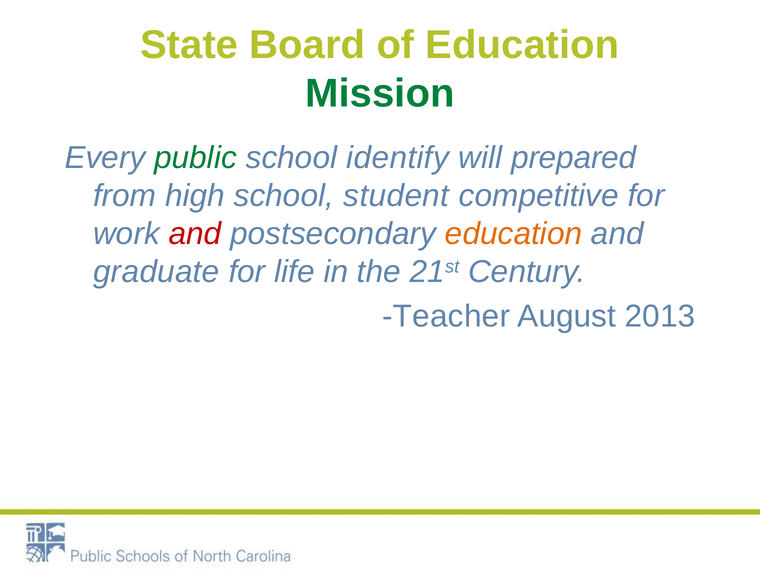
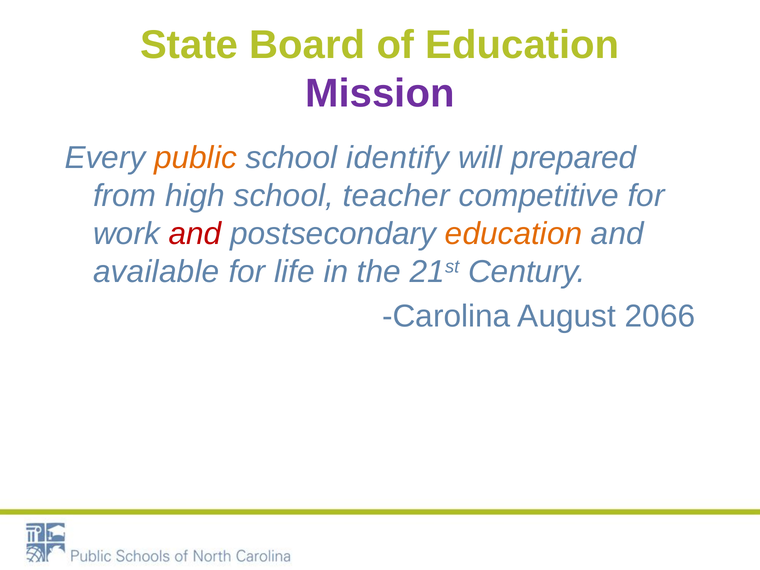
Mission colour: green -> purple
public colour: green -> orange
student: student -> teacher
graduate: graduate -> available
Teacher: Teacher -> Carolina
2013: 2013 -> 2066
